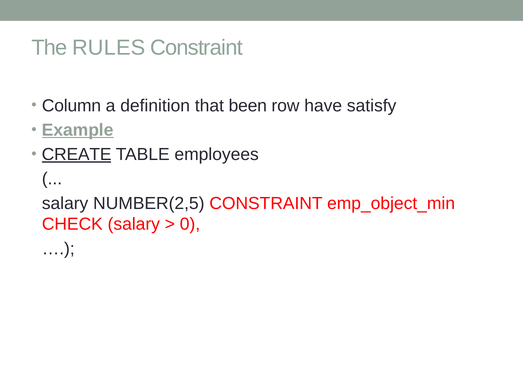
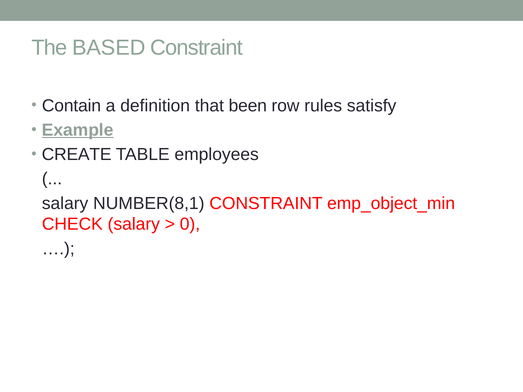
RULES: RULES -> BASED
Column: Column -> Contain
have: have -> rules
CREATE underline: present -> none
NUMBER(2,5: NUMBER(2,5 -> NUMBER(8,1
